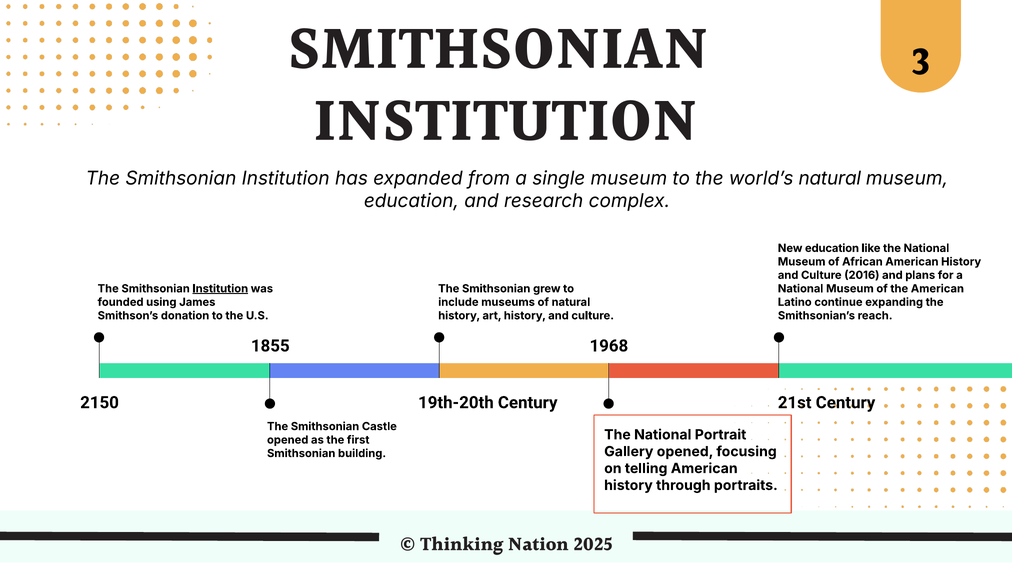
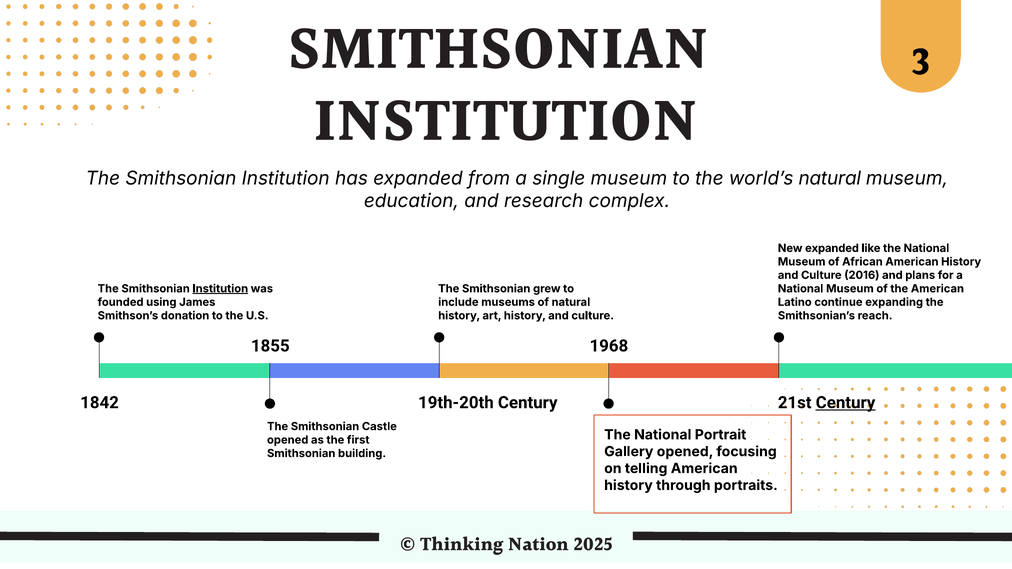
New education: education -> expanded
2150: 2150 -> 1842
Century at (845, 403) underline: none -> present
